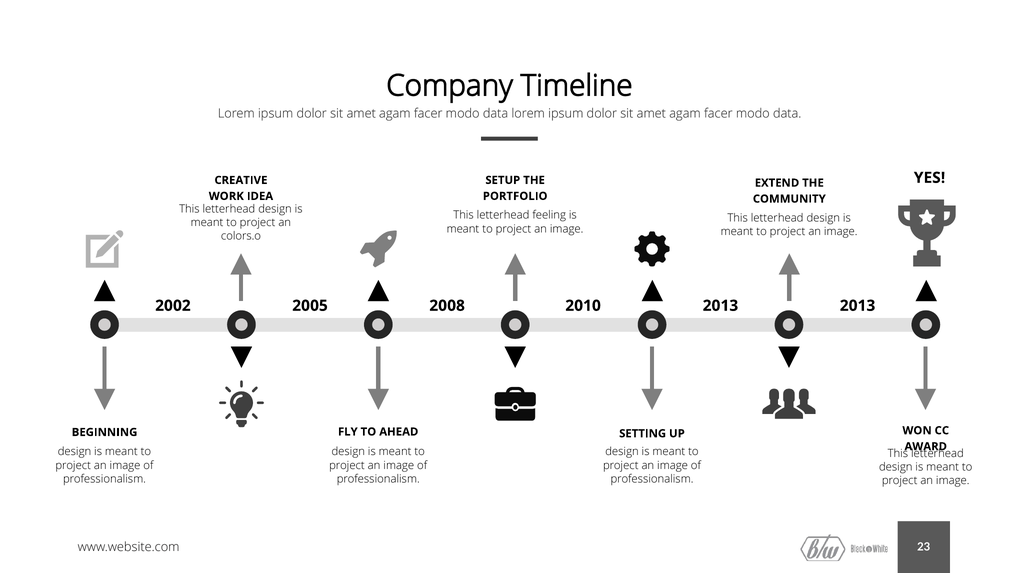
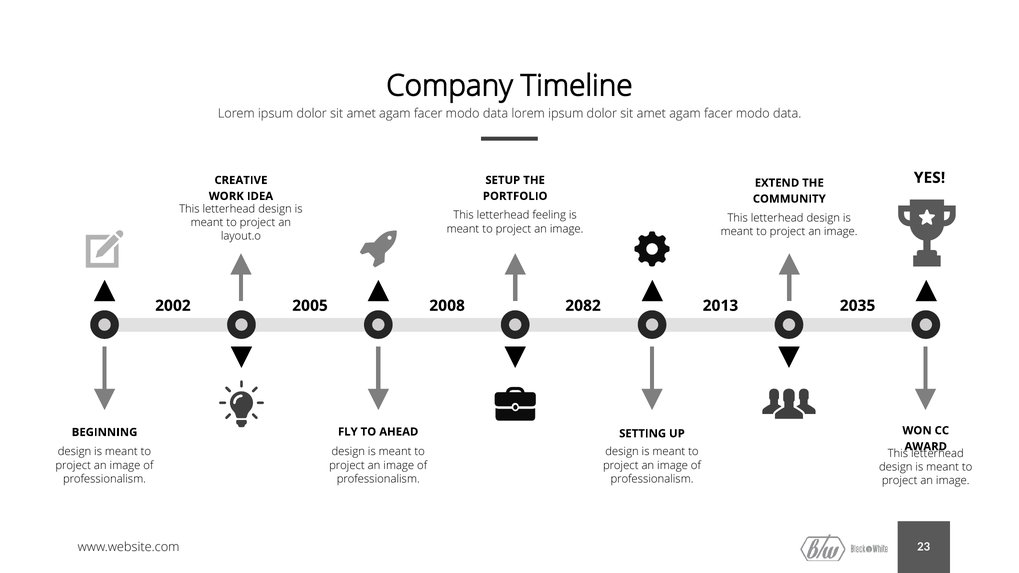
colors.o: colors.o -> layout.o
2010: 2010 -> 2082
2013 2013: 2013 -> 2035
